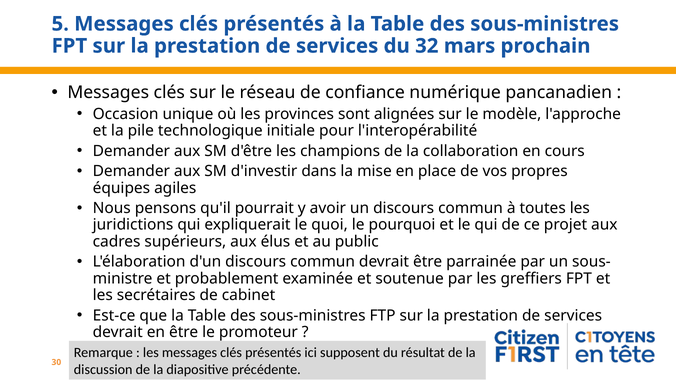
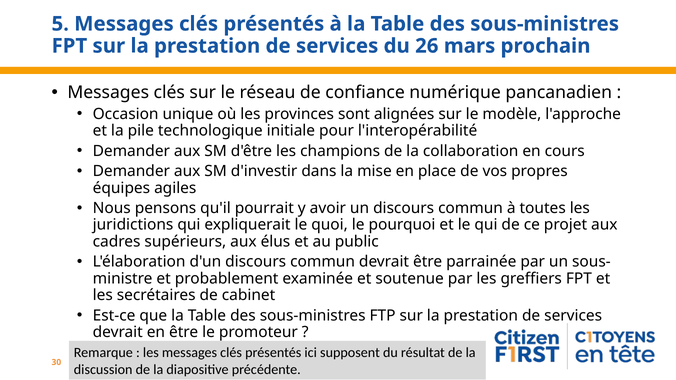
32: 32 -> 26
